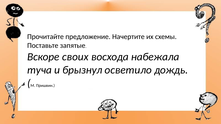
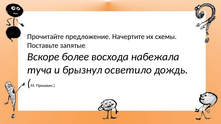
своих: своих -> более
